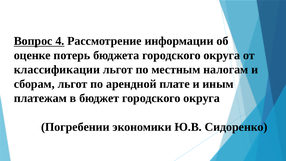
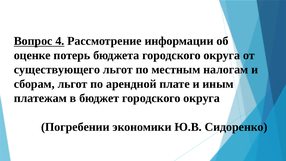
классификации: классификации -> существующего
